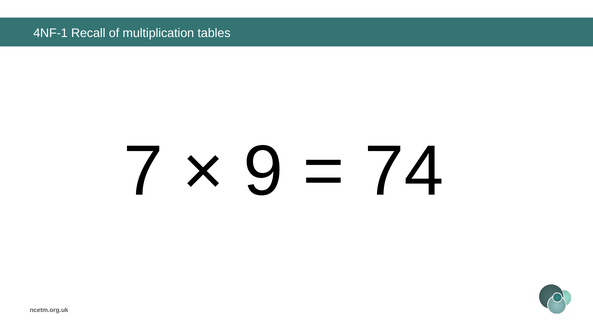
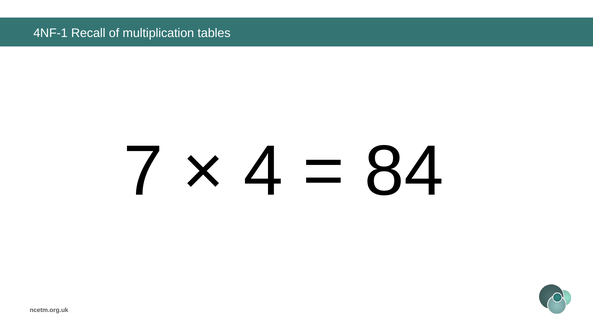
9: 9 -> 4
74: 74 -> 84
